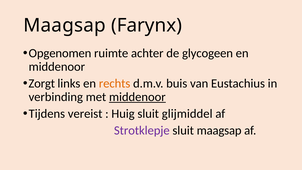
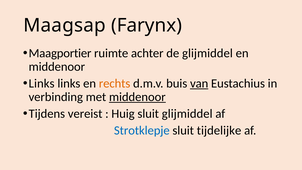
Opgenomen: Opgenomen -> Maagportier
de glycogeen: glycogeen -> glijmiddel
Zorgt at (42, 83): Zorgt -> Links
van underline: none -> present
Strotklepje colour: purple -> blue
sluit maagsap: maagsap -> tijdelijke
